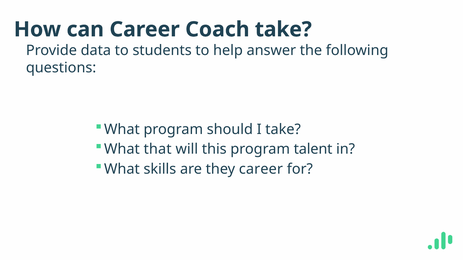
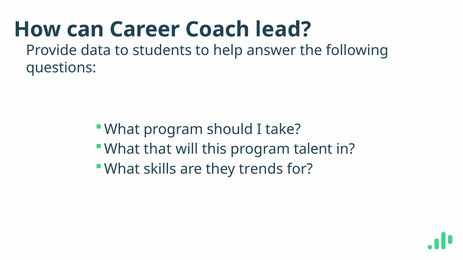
Coach take: take -> lead
they career: career -> trends
